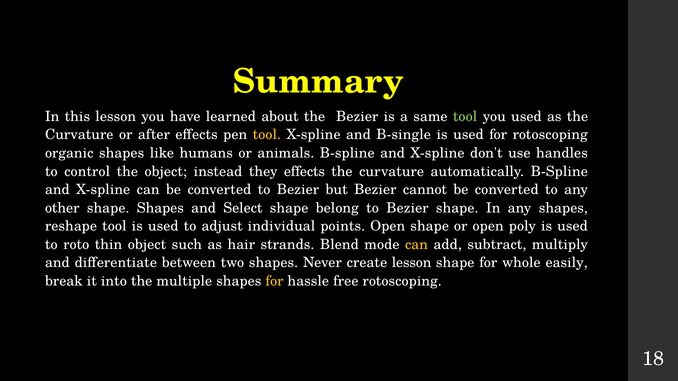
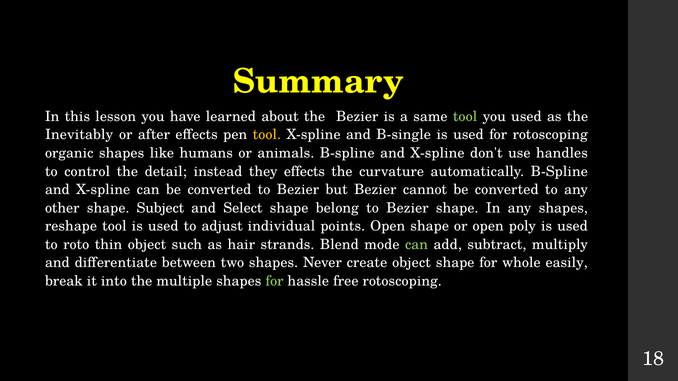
Curvature at (79, 135): Curvature -> Inevitably
the object: object -> detail
shape Shapes: Shapes -> Subject
can at (416, 245) colour: yellow -> light green
create lesson: lesson -> object
for at (274, 281) colour: yellow -> light green
